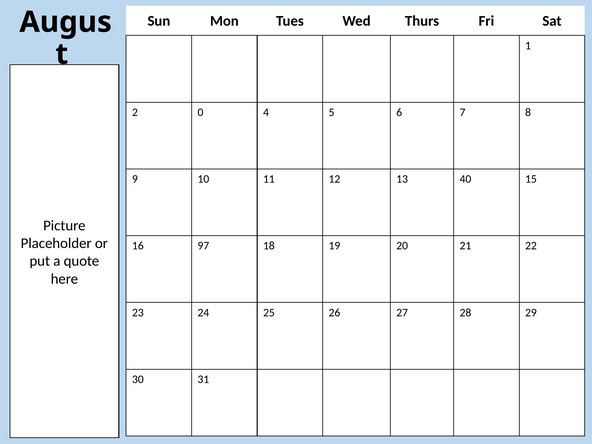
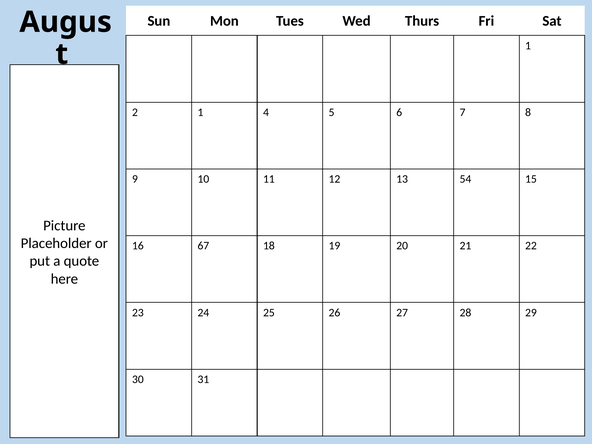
2 0: 0 -> 1
40: 40 -> 54
97: 97 -> 67
